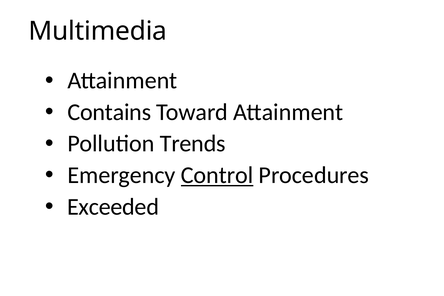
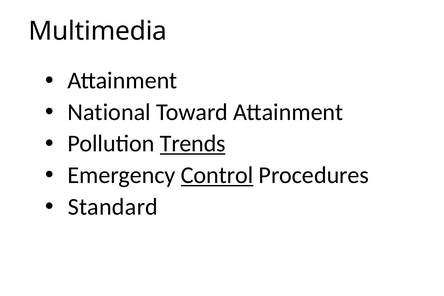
Contains: Contains -> National
Trends underline: none -> present
Exceeded: Exceeded -> Standard
